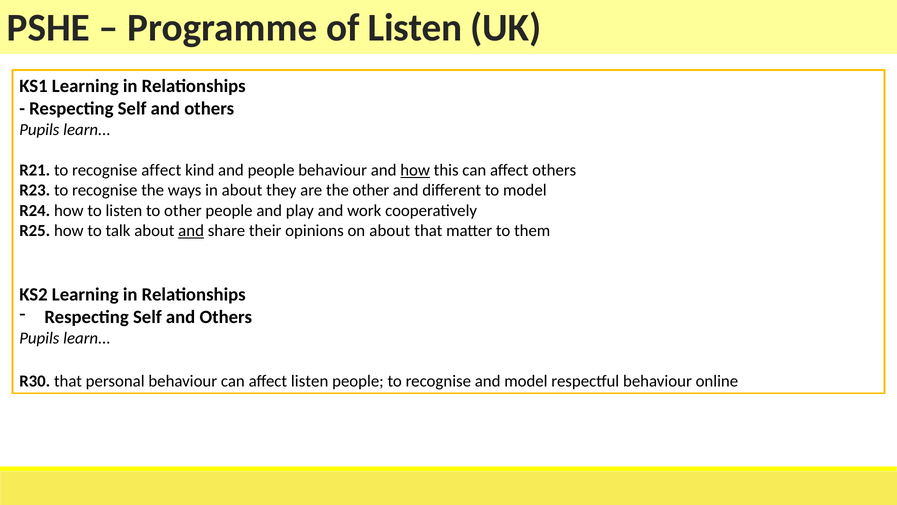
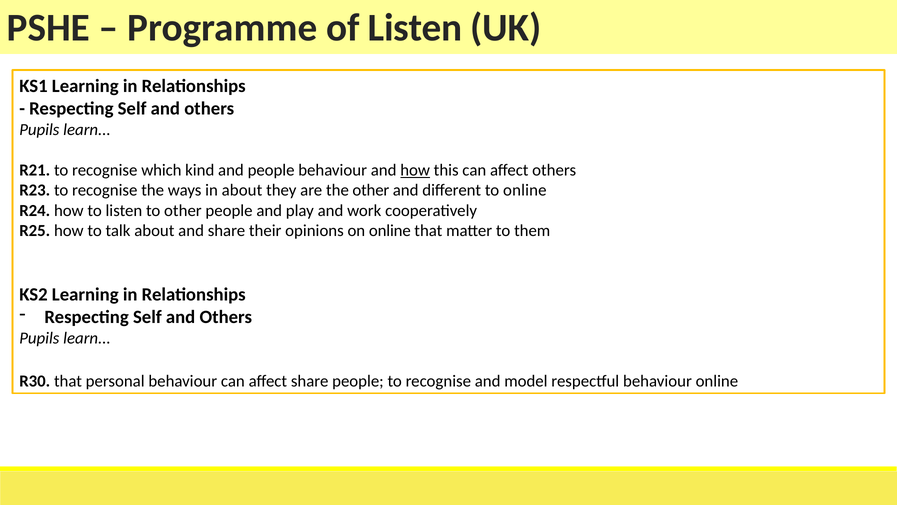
recognise affect: affect -> which
to model: model -> online
and at (191, 230) underline: present -> none
on about: about -> online
affect listen: listen -> share
